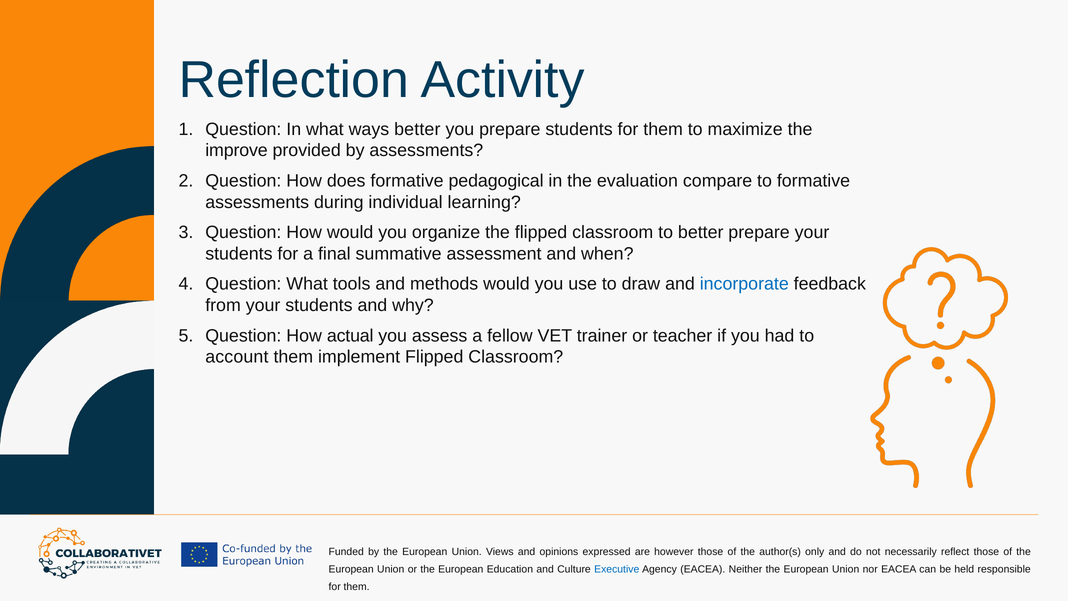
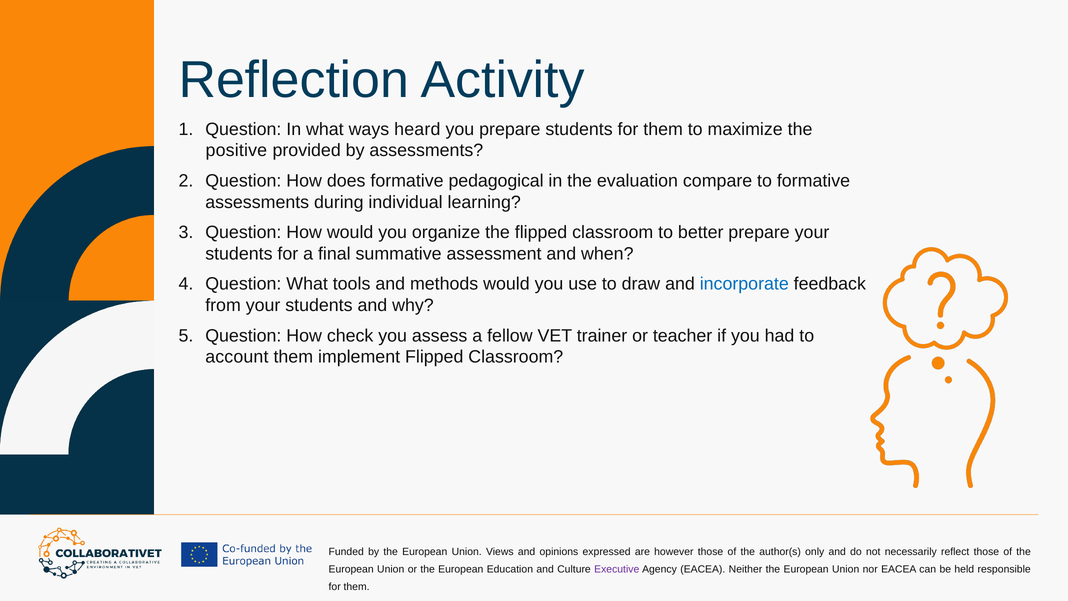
ways better: better -> heard
improve: improve -> positive
actual: actual -> check
Executive colour: blue -> purple
